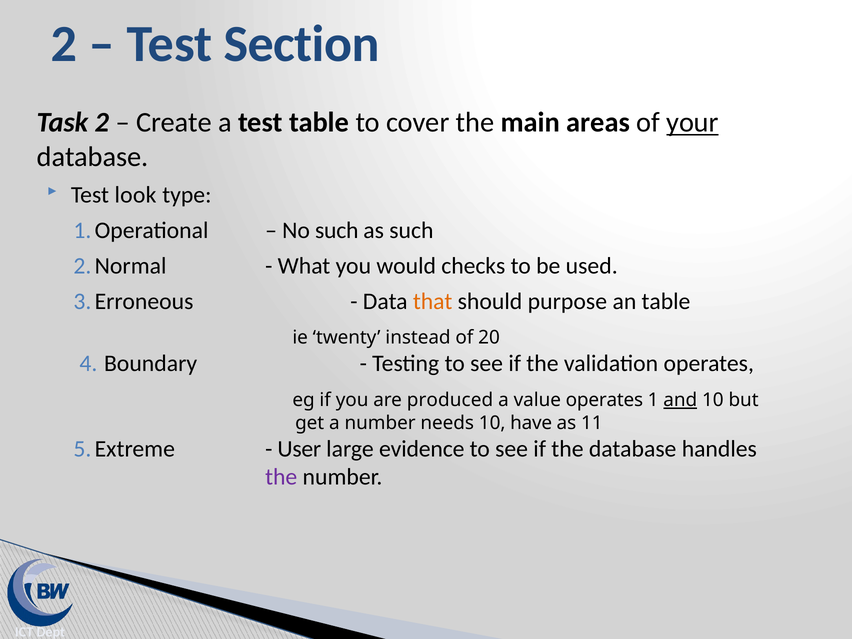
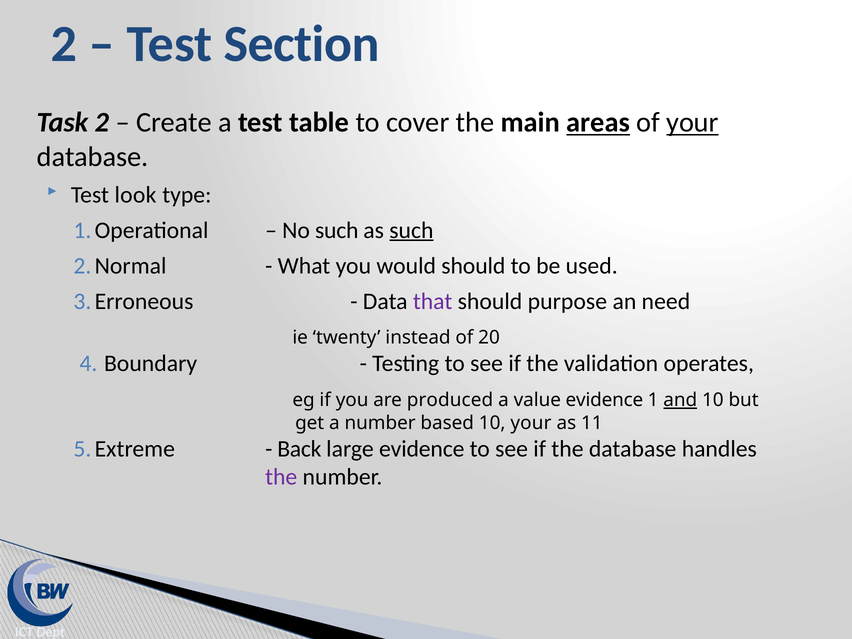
areas underline: none -> present
such at (411, 230) underline: none -> present
would checks: checks -> should
that colour: orange -> purple
an table: table -> need
value operates: operates -> evidence
needs: needs -> based
10 have: have -> your
User: User -> Back
